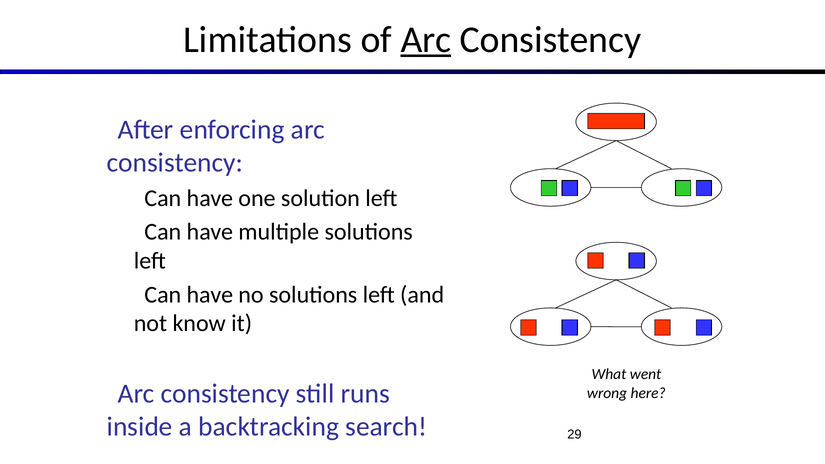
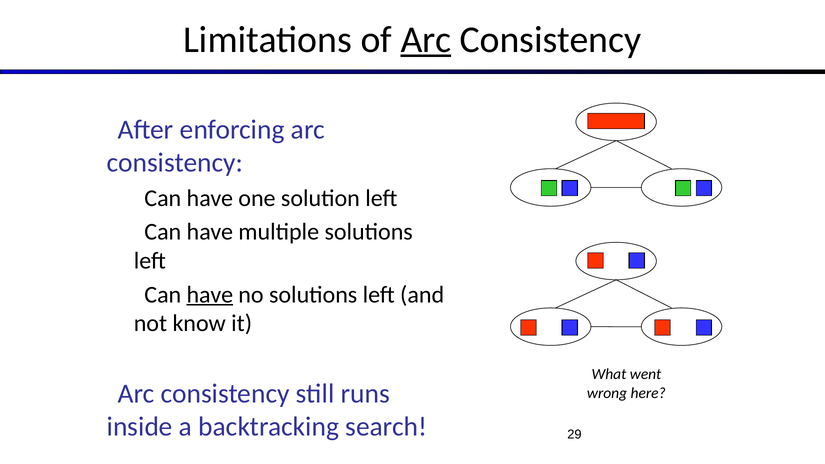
have at (210, 295) underline: none -> present
